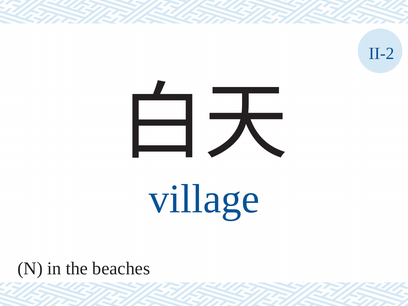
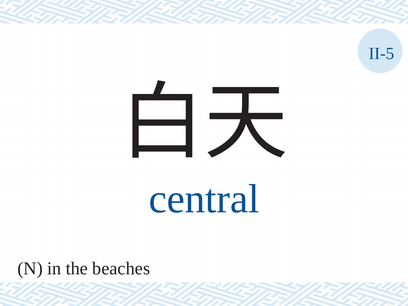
II-2: II-2 -> II-5
village: village -> central
